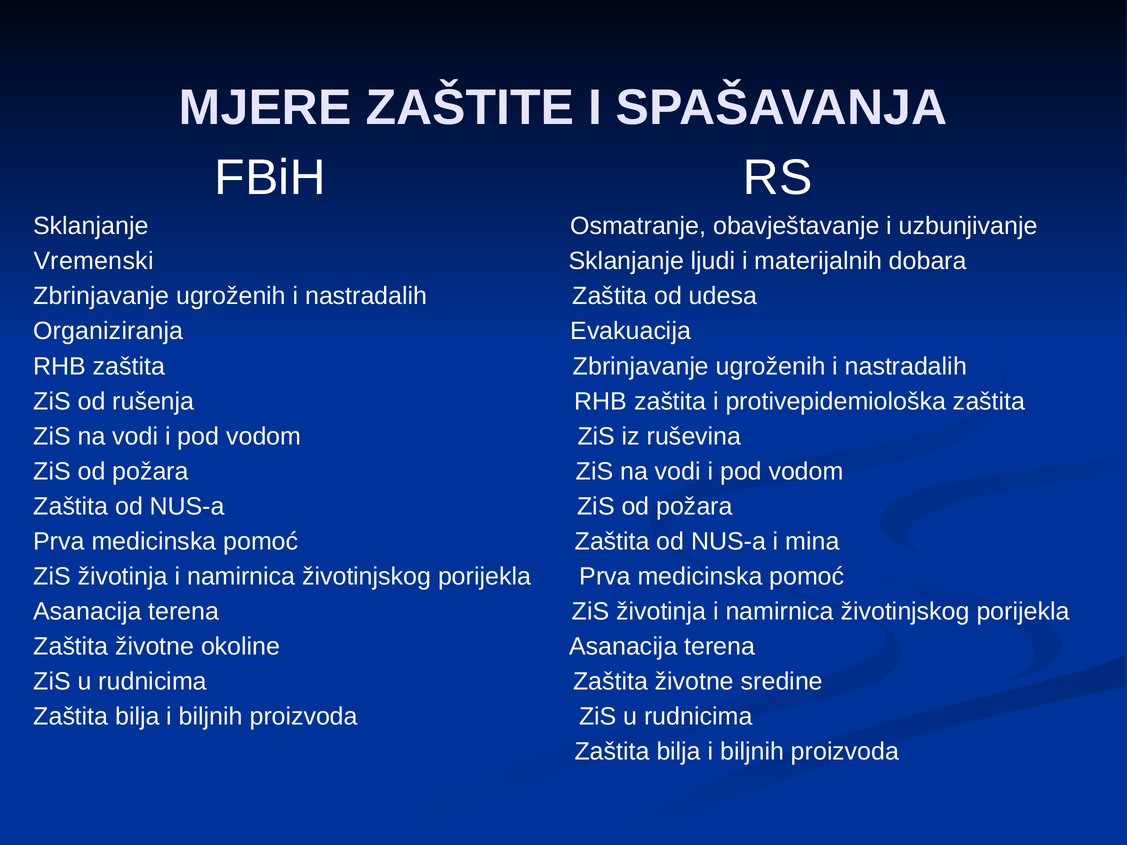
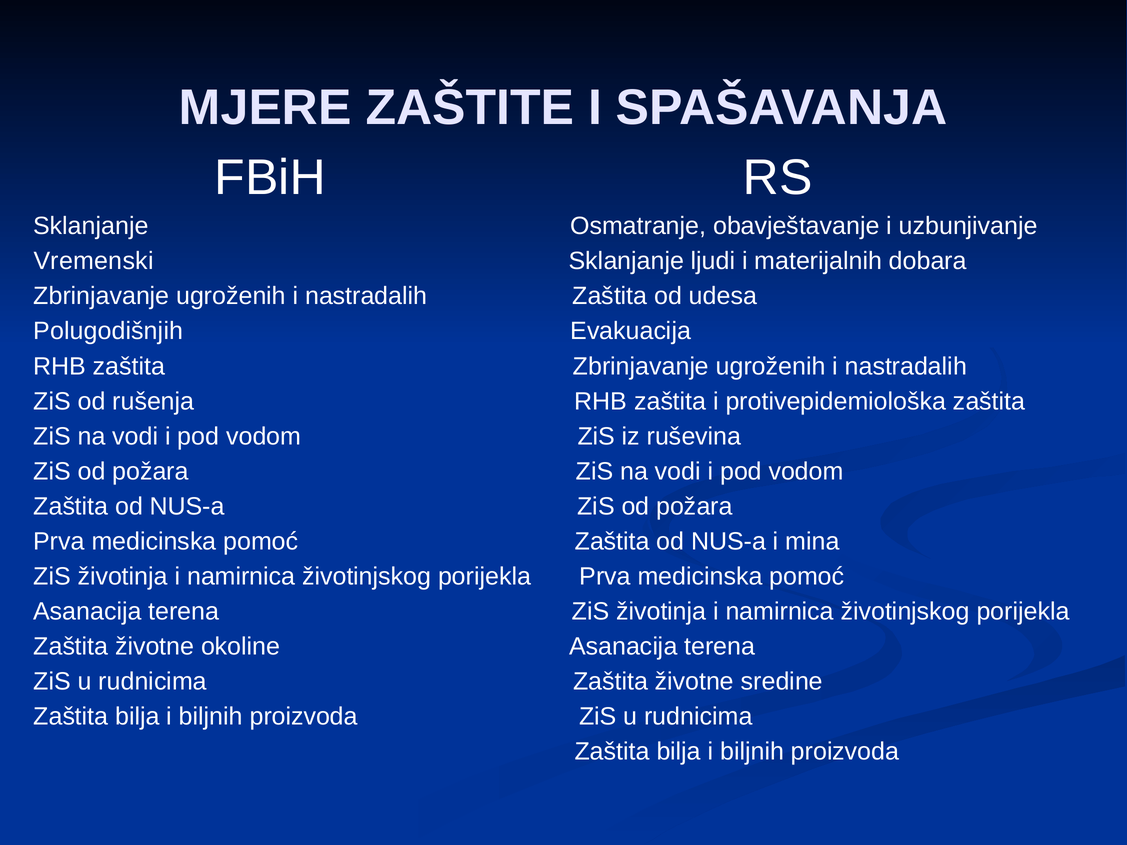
Organiziranja: Organiziranja -> Polugodišnjih
